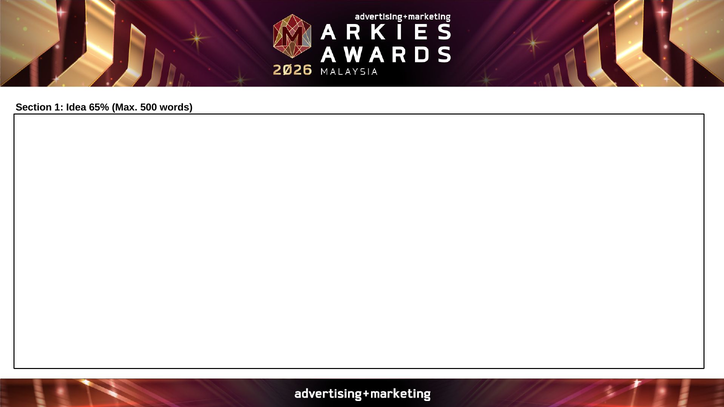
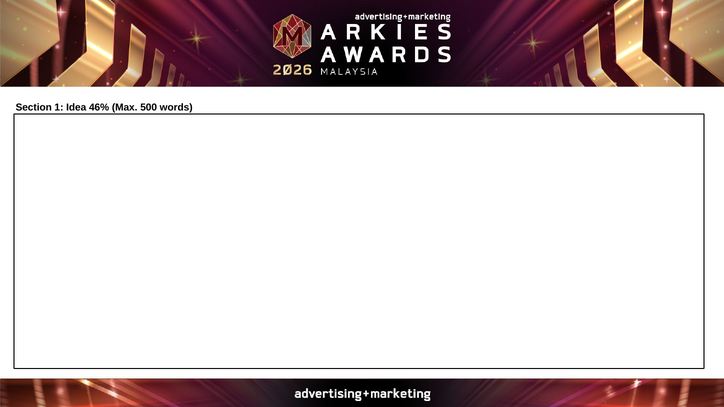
65%: 65% -> 46%
